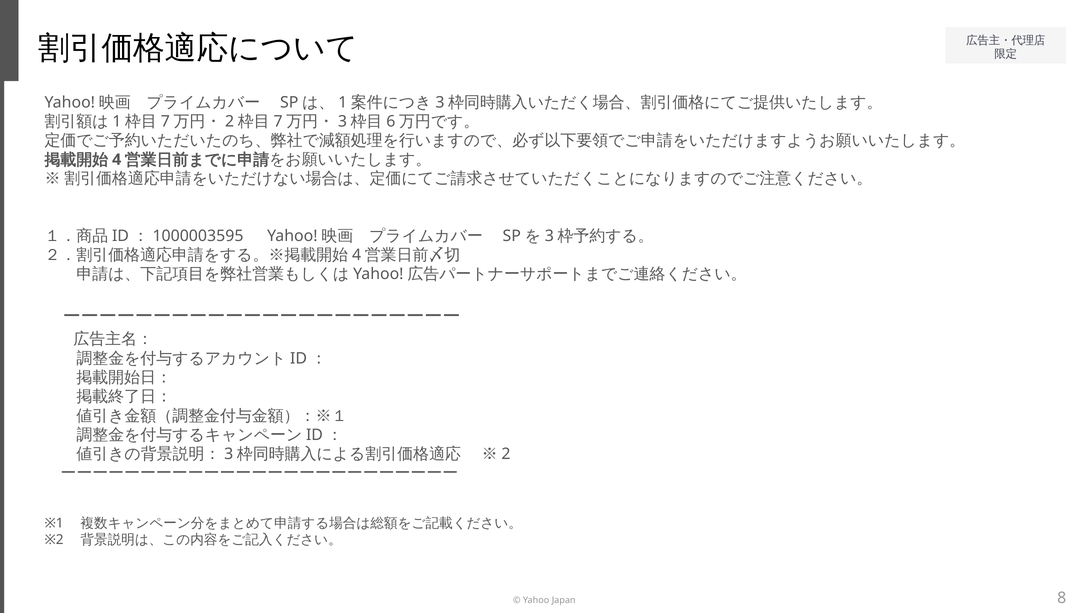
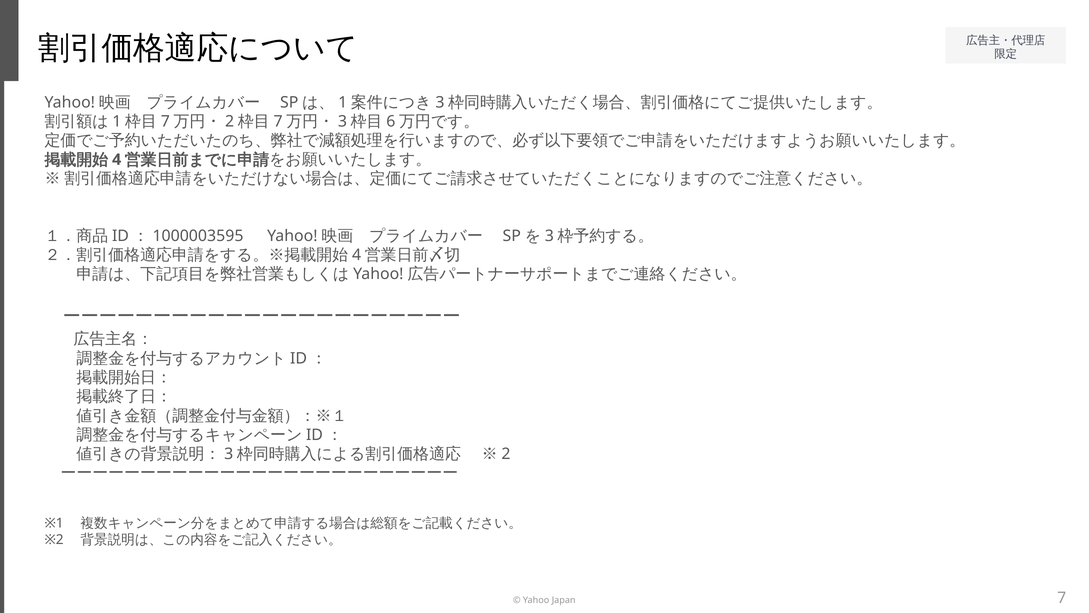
8: 8 -> 7
